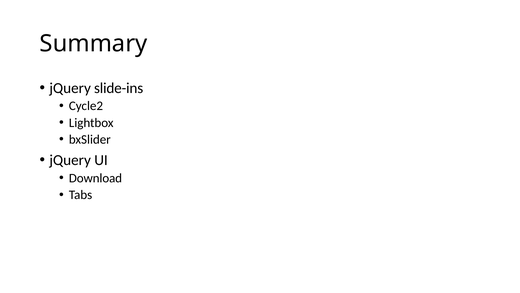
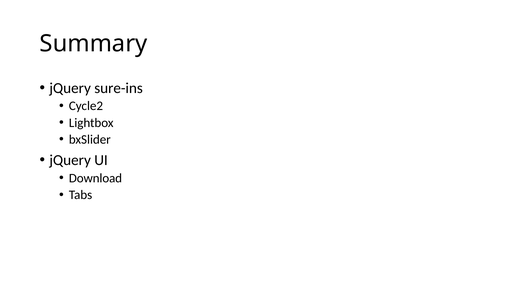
slide-ins: slide-ins -> sure-ins
